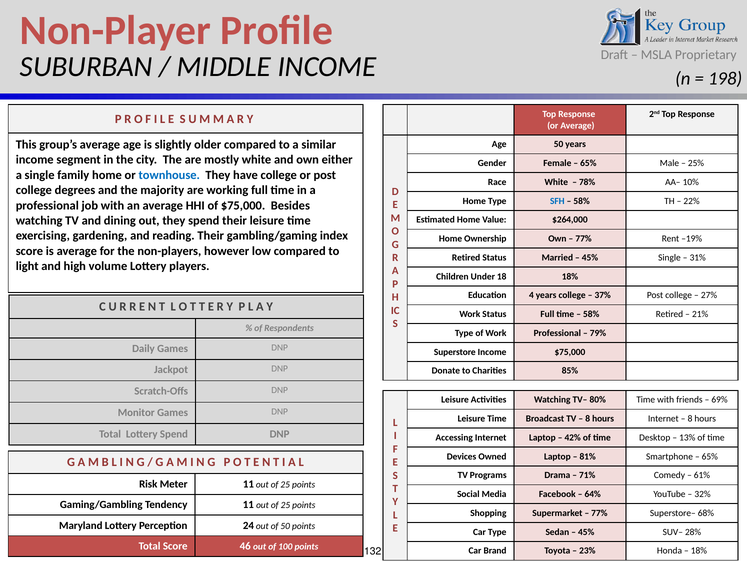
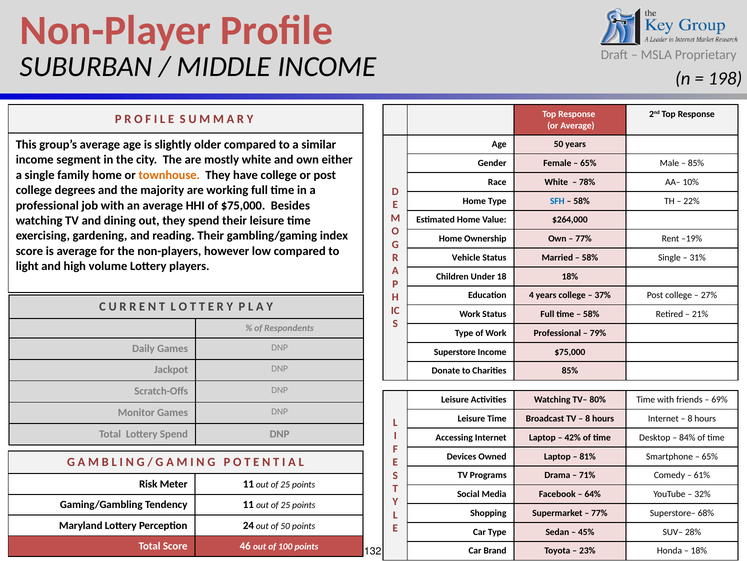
25% at (696, 163): 25% -> 85%
townhouse colour: blue -> orange
Retired at (466, 257): Retired -> Vehicle
45% at (590, 257): 45% -> 58%
13%: 13% -> 84%
